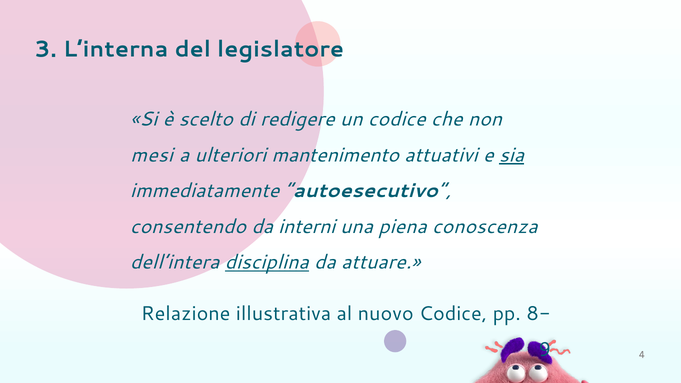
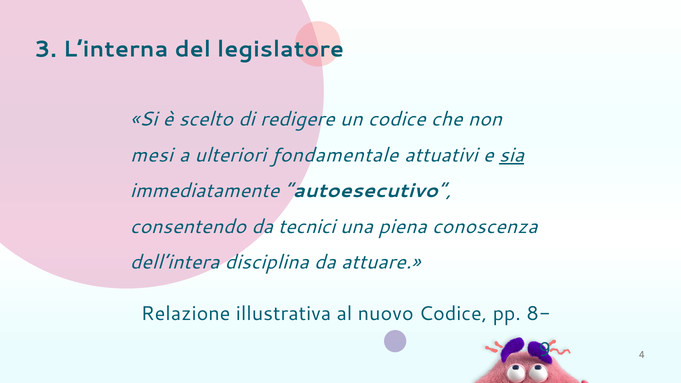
mantenimento: mantenimento -> fondamentale
interni: interni -> tecnici
disciplina underline: present -> none
